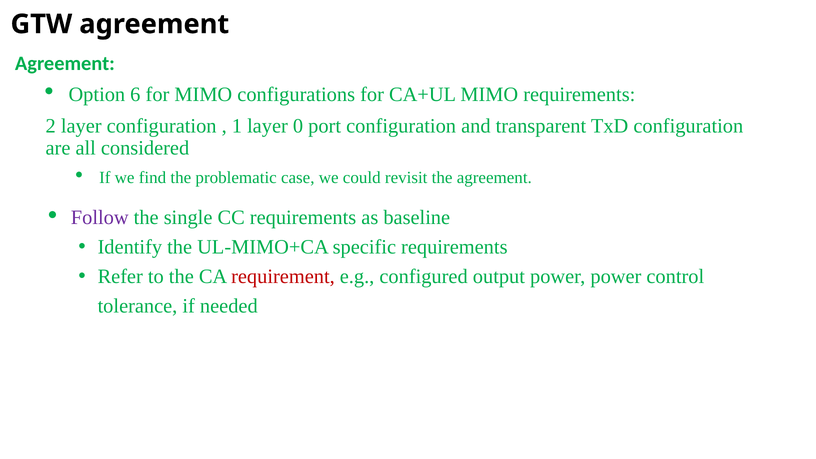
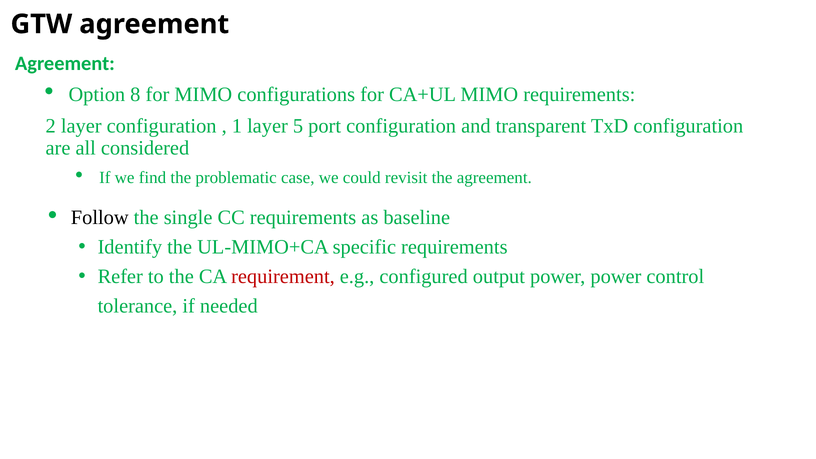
6: 6 -> 8
0: 0 -> 5
Follow colour: purple -> black
